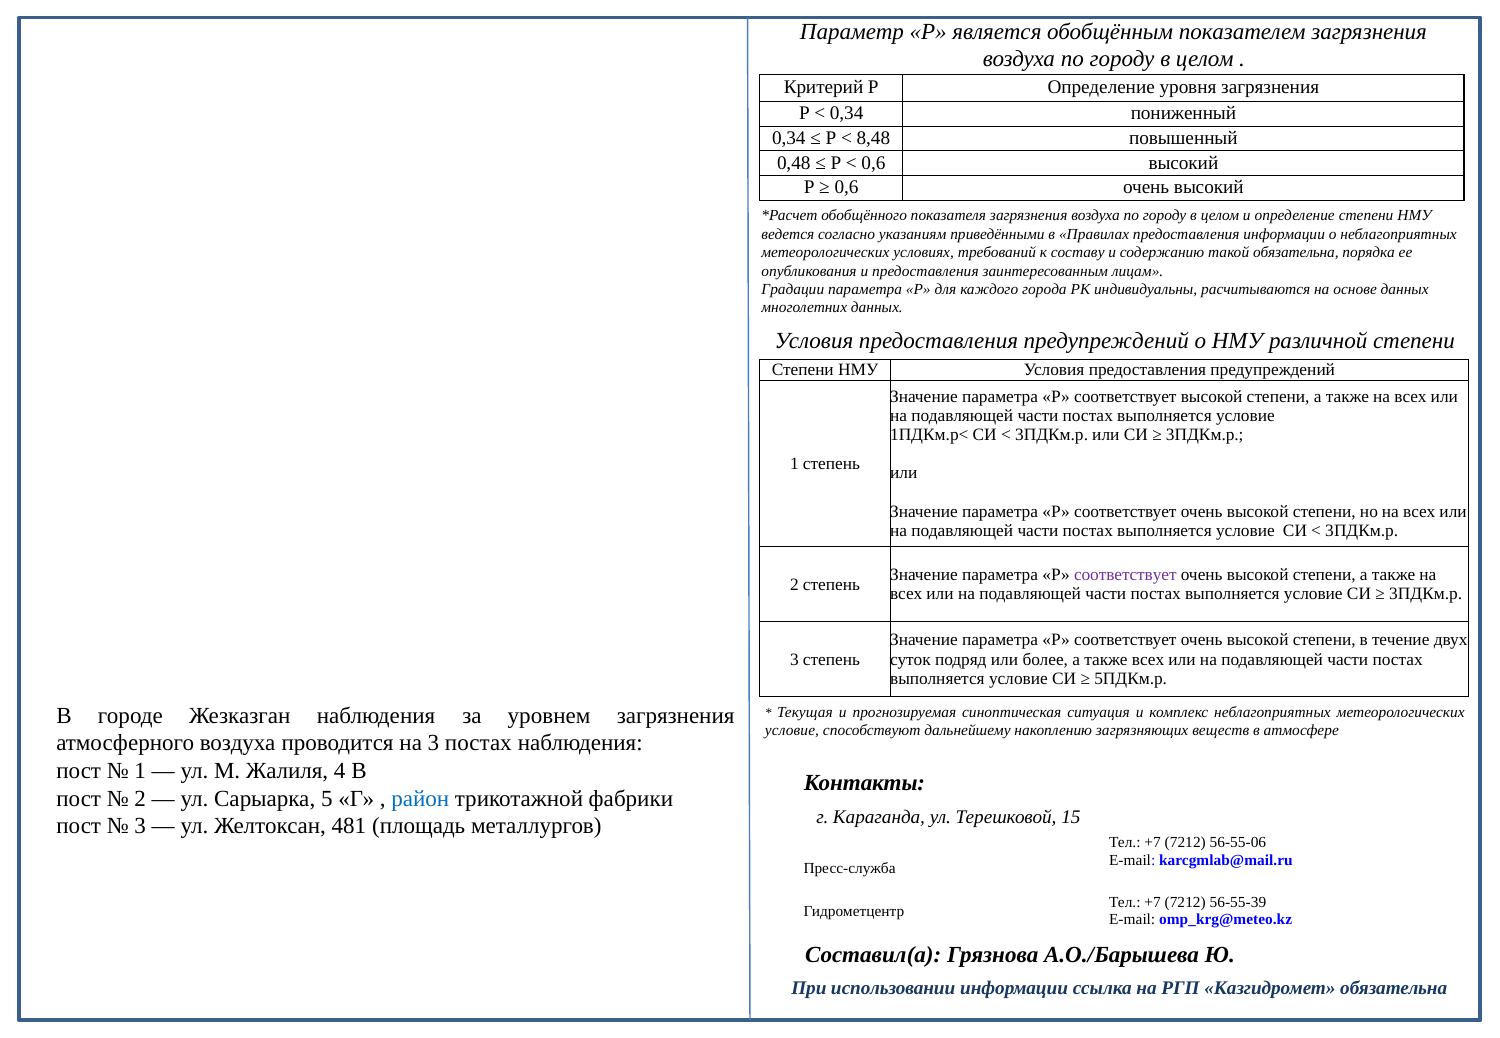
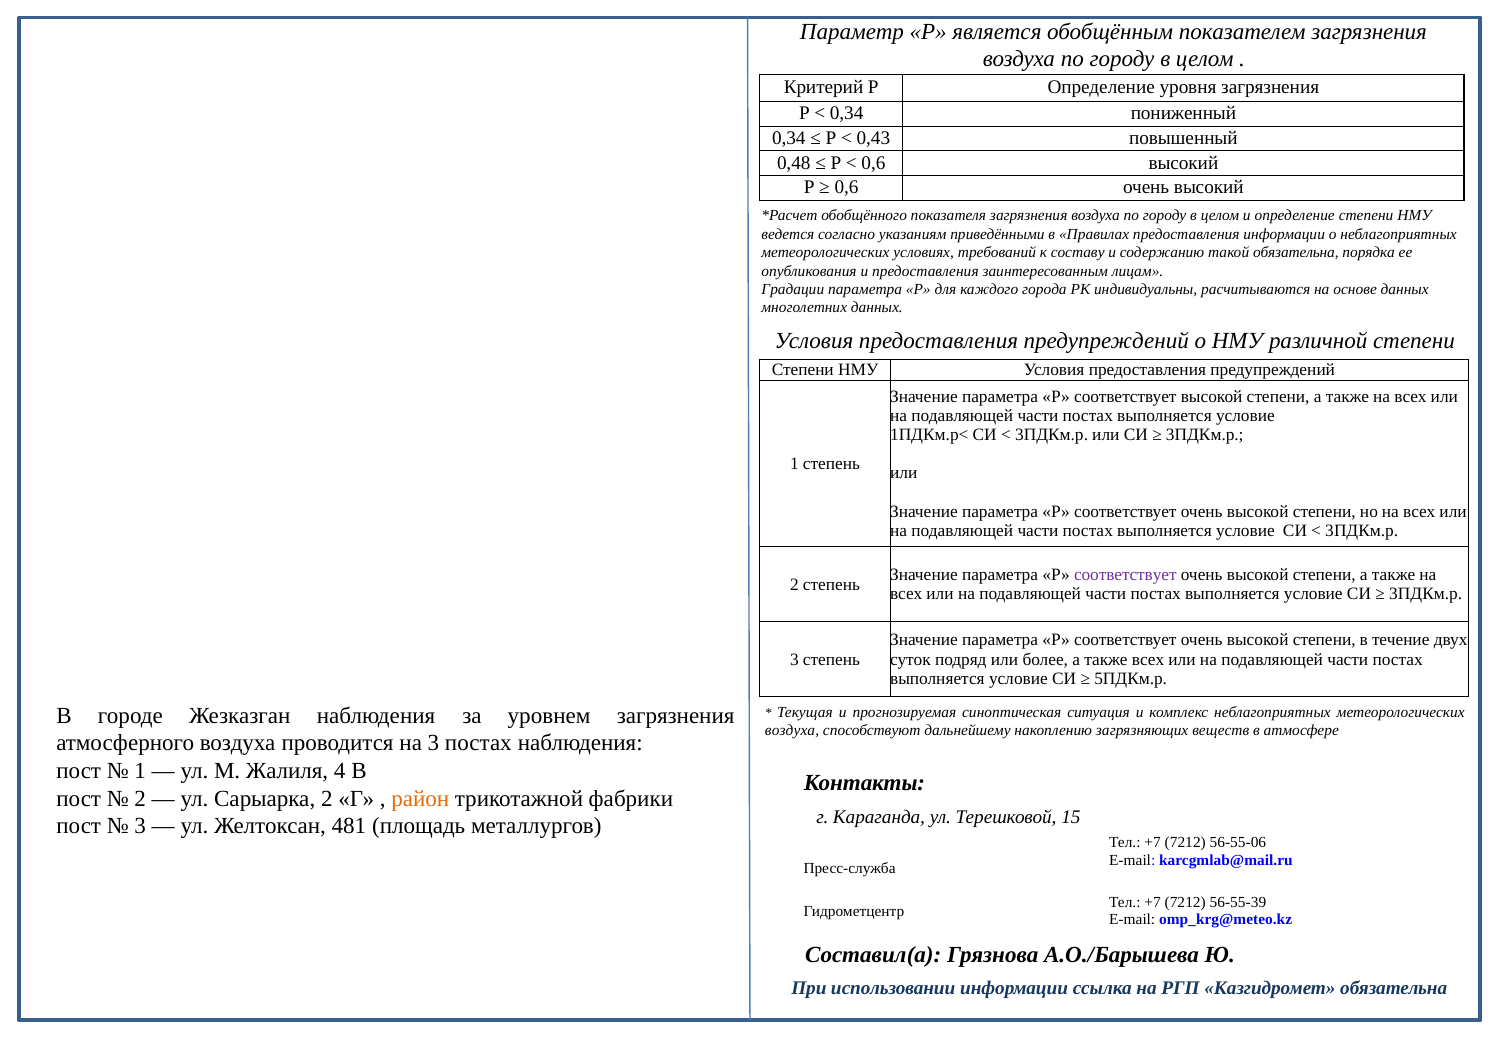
8,48: 8,48 -> 0,43
условие at (792, 731): условие -> воздуха
Сарыарка 5: 5 -> 2
район colour: blue -> orange
